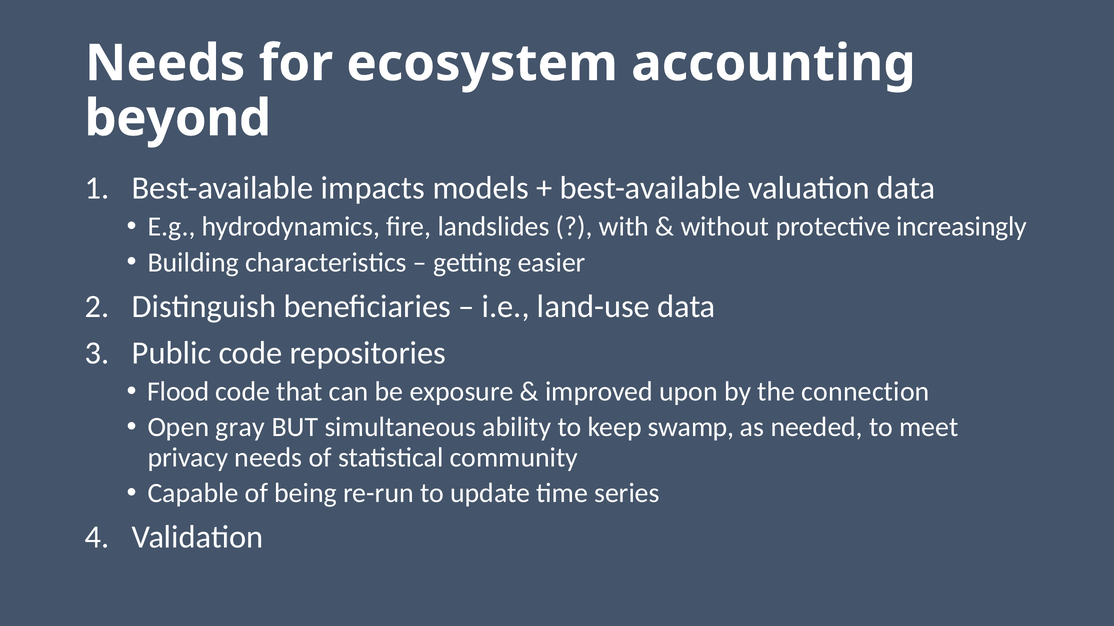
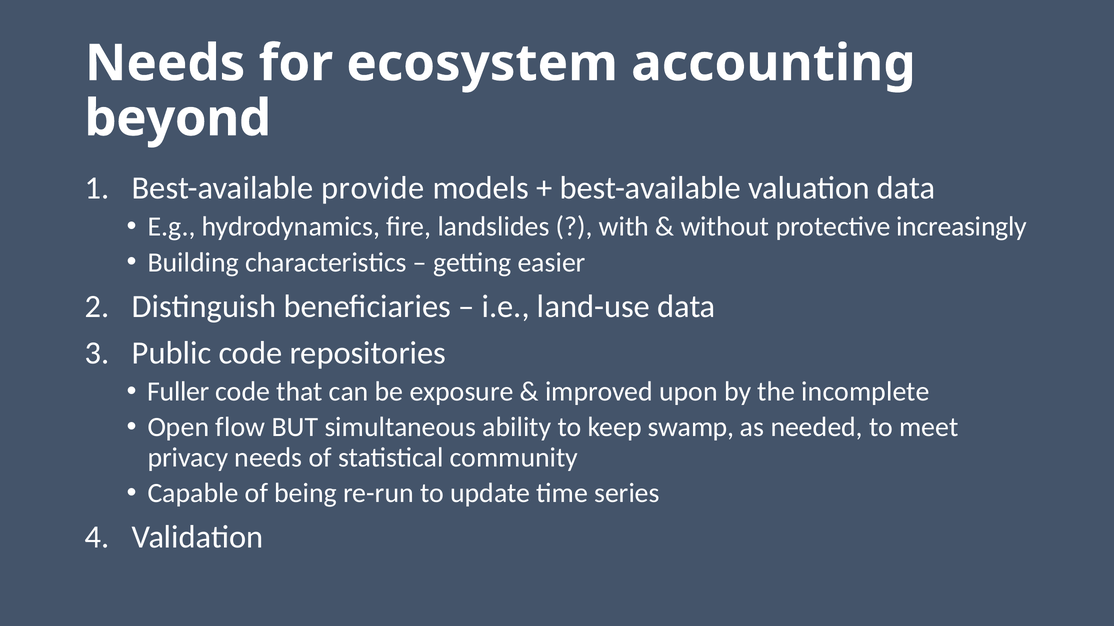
impacts: impacts -> provide
Flood: Flood -> Fuller
connection: connection -> incomplete
gray: gray -> flow
